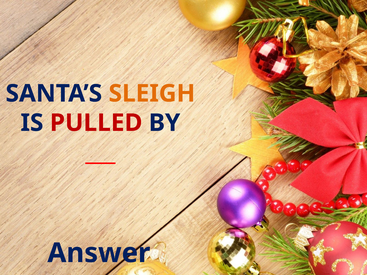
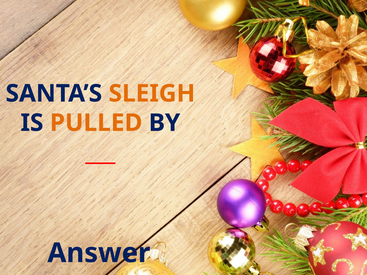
PULLED colour: red -> orange
